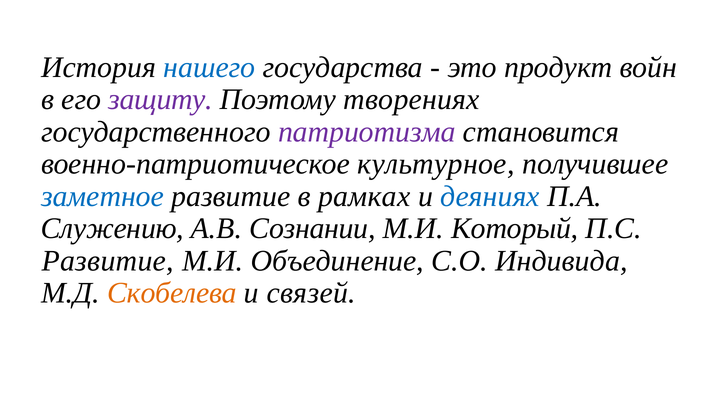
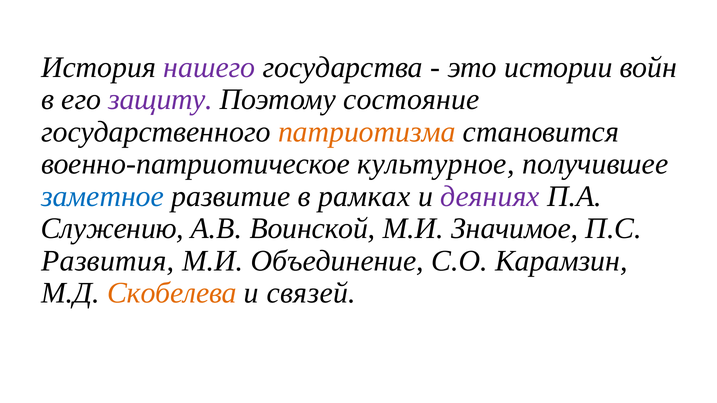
нашего colour: blue -> purple
продукт: продукт -> истории
творениях: творениях -> состояние
патриотизма colour: purple -> orange
деяниях colour: blue -> purple
Сознании: Сознании -> Воинской
Который: Который -> Значимое
Развитие at (108, 261): Развитие -> Развития
Индивида: Индивида -> Карамзин
